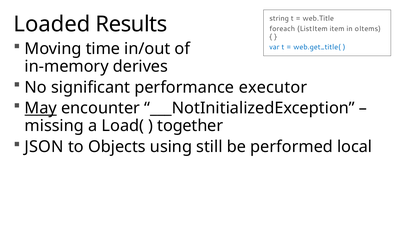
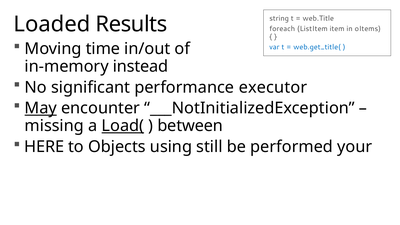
derives: derives -> instead
Load( underline: none -> present
together: together -> between
JSON: JSON -> HERE
local: local -> your
